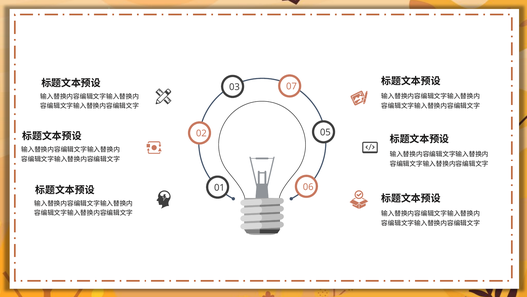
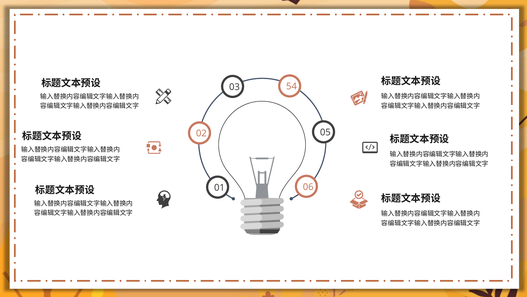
07: 07 -> 54
